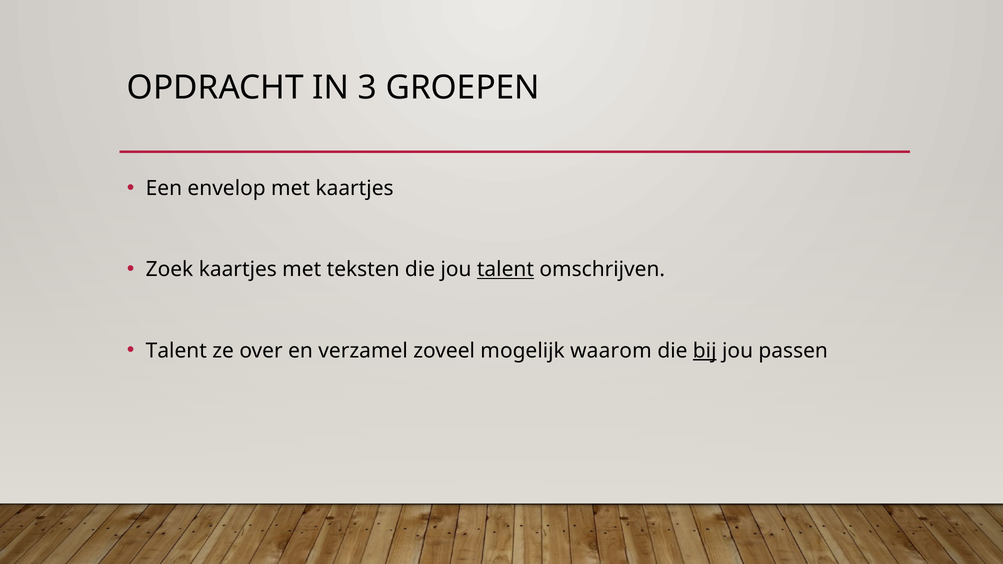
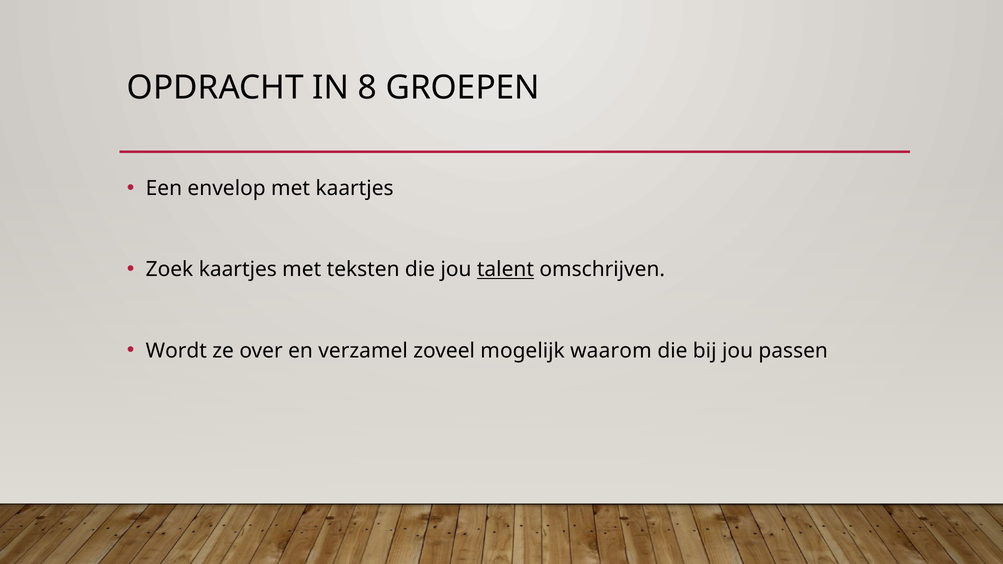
3: 3 -> 8
Talent at (176, 351): Talent -> Wordt
bij underline: present -> none
